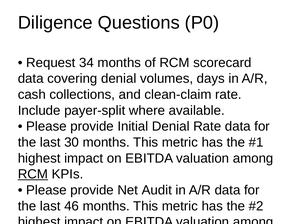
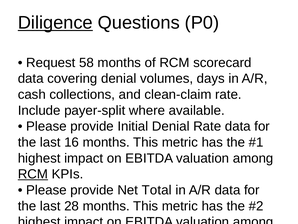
Diligence underline: none -> present
34: 34 -> 58
30: 30 -> 16
Audit: Audit -> Total
46: 46 -> 28
